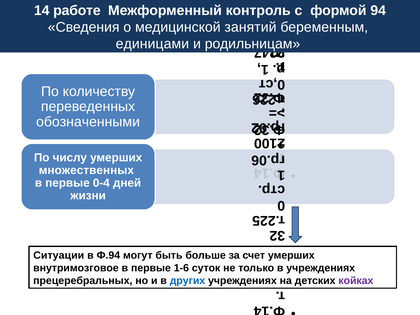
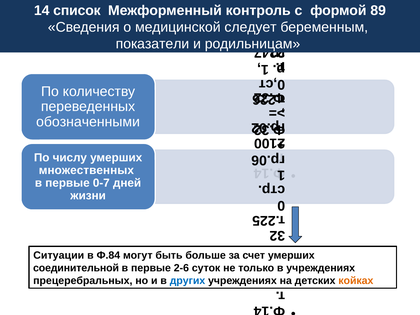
работе: работе -> список
94: 94 -> 89
занятий: занятий -> следует
единицами: единицами -> показатели
0-4: 0-4 -> 0-7
Ф.94: Ф.94 -> Ф.84
внутримозговое: внутримозговое -> соединительной
1-6: 1-6 -> 2-6
койках colour: purple -> orange
